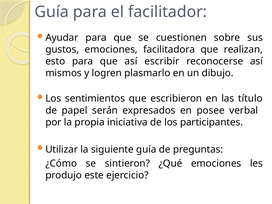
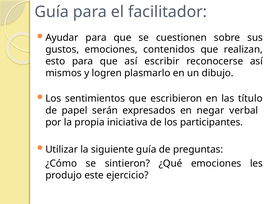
facilitadora: facilitadora -> contenidos
posee: posee -> negar
